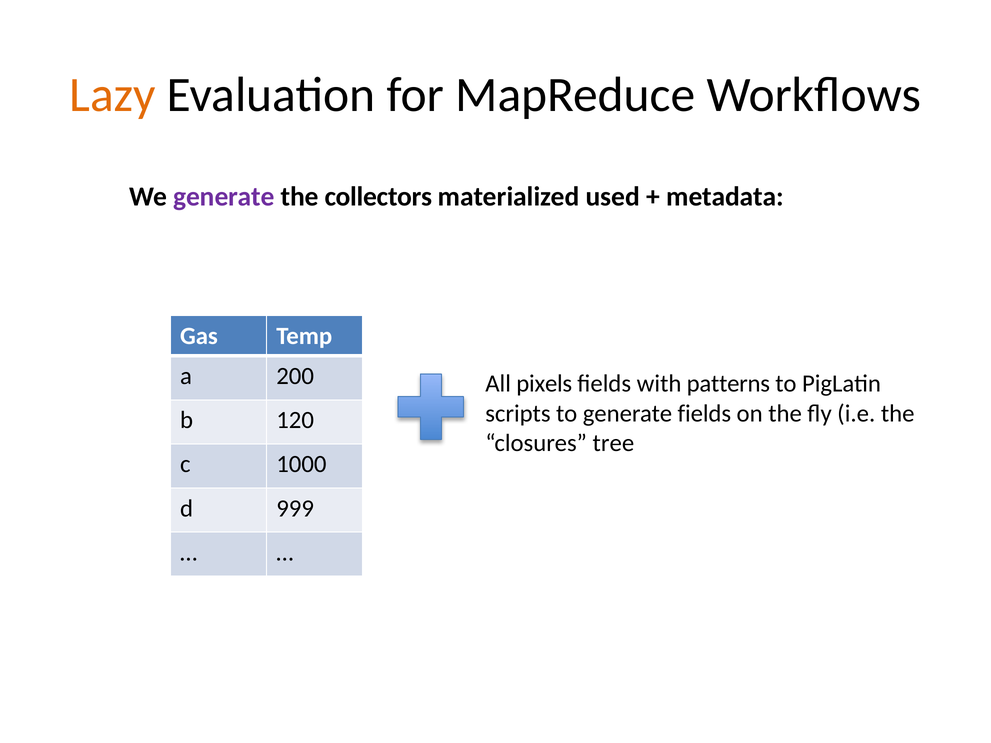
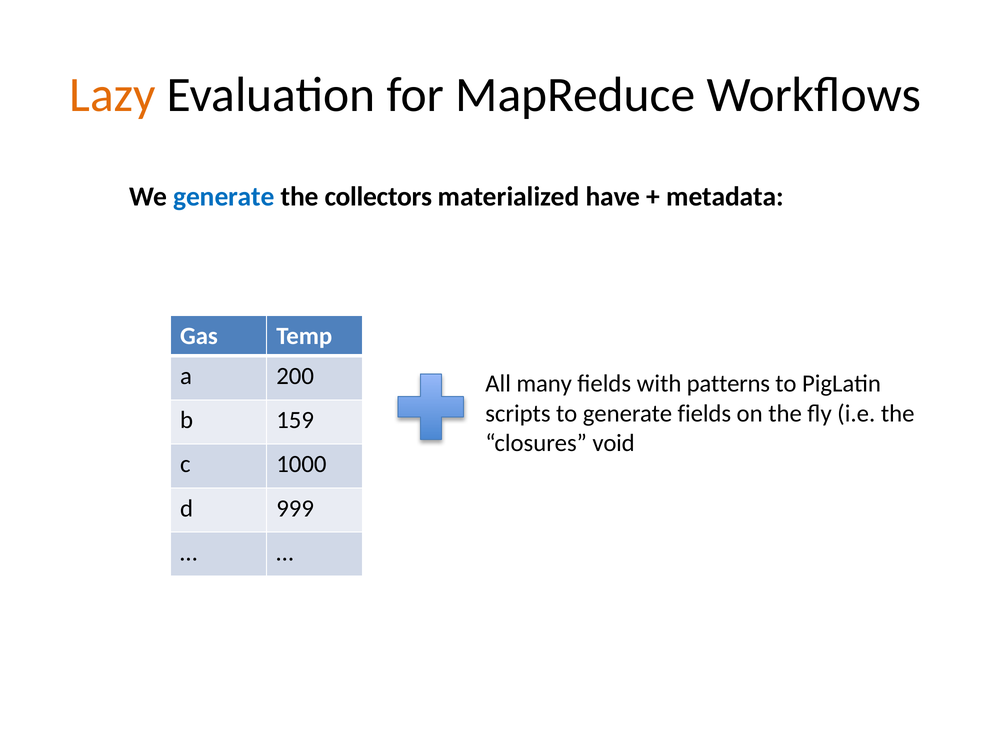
generate at (224, 197) colour: purple -> blue
used: used -> have
pixels: pixels -> many
120: 120 -> 159
tree: tree -> void
